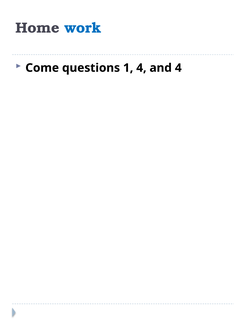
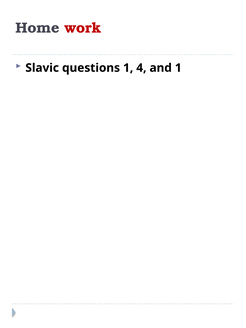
work colour: blue -> red
Come: Come -> Slavic
and 4: 4 -> 1
